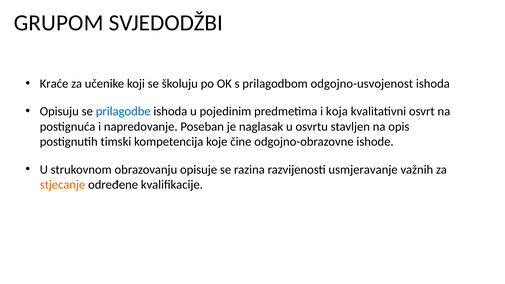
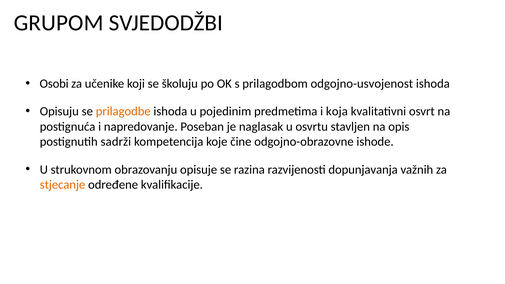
Kraće: Kraće -> Osobi
prilagodbe colour: blue -> orange
timski: timski -> sadrži
usmjeravanje: usmjeravanje -> dopunjavanja
